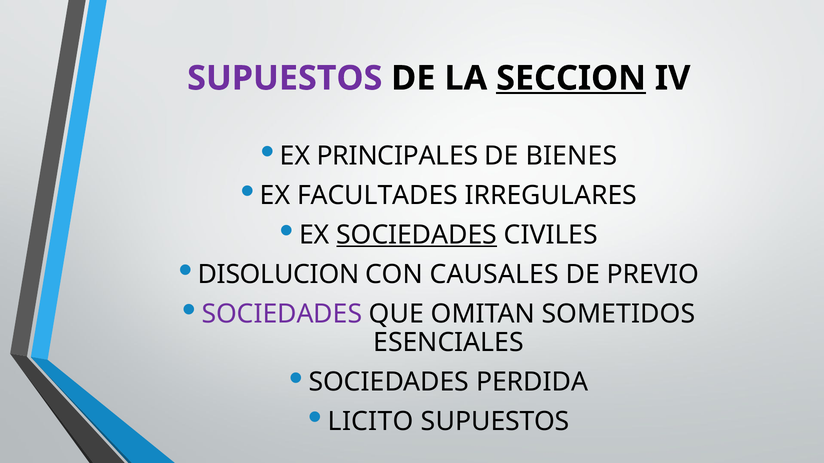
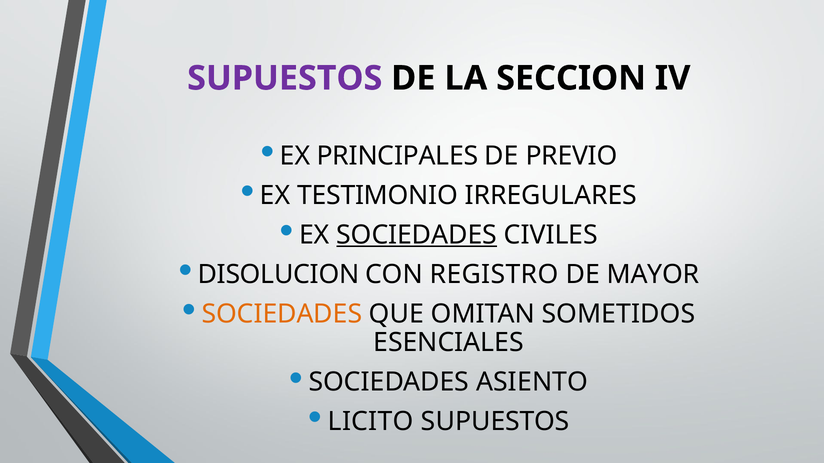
SECCION underline: present -> none
BIENES: BIENES -> PREVIO
FACULTADES: FACULTADES -> TESTIMONIO
CAUSALES: CAUSALES -> REGISTRO
PREVIO: PREVIO -> MAYOR
SOCIEDADES at (282, 314) colour: purple -> orange
PERDIDA: PERDIDA -> ASIENTO
